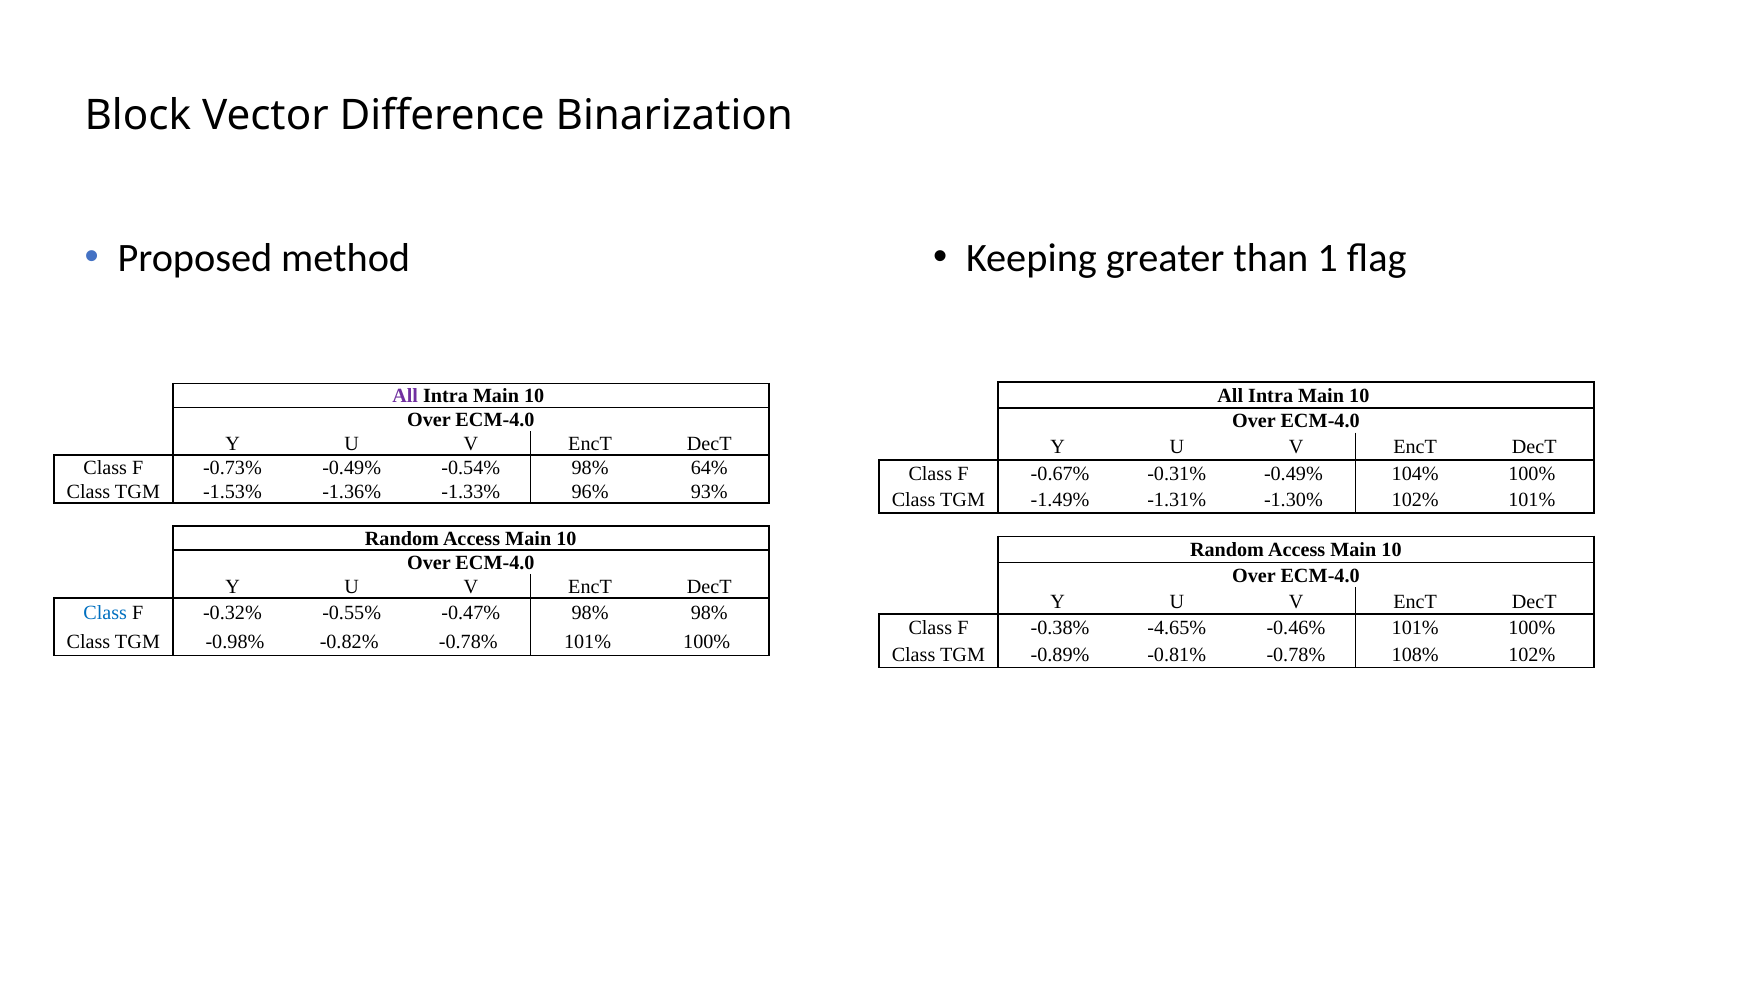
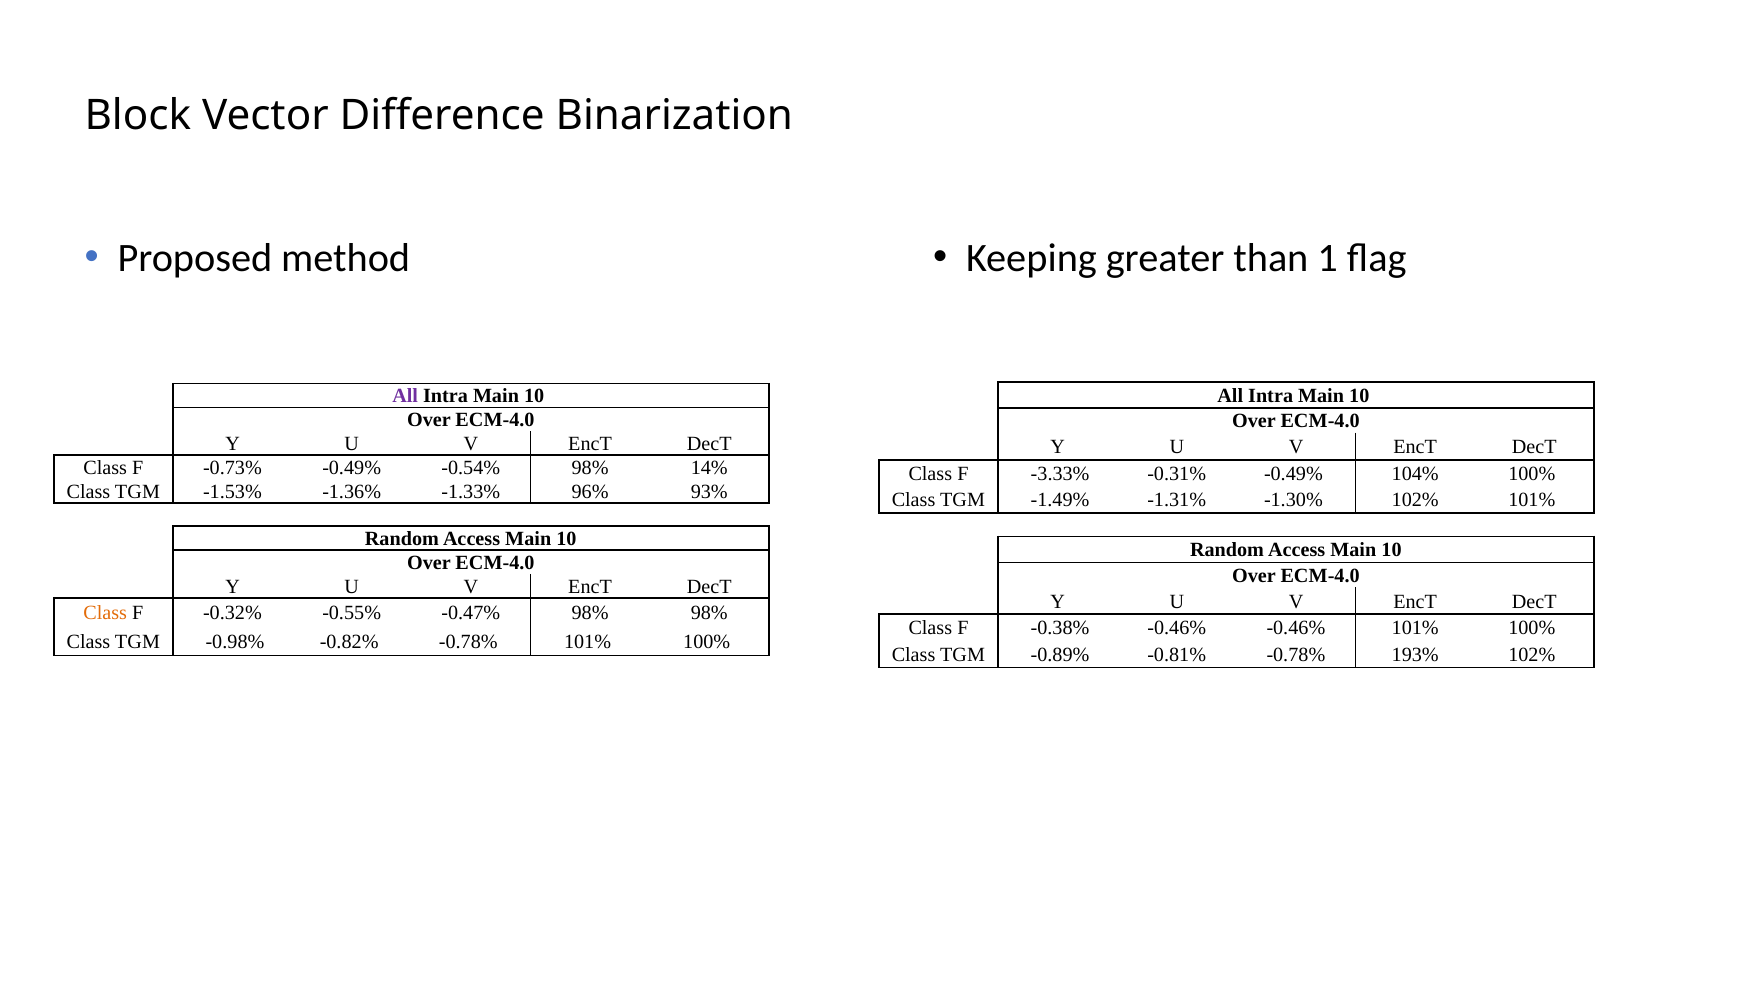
64%: 64% -> 14%
-0.67%: -0.67% -> -3.33%
Class at (105, 613) colour: blue -> orange
-0.38% -4.65%: -4.65% -> -0.46%
108%: 108% -> 193%
